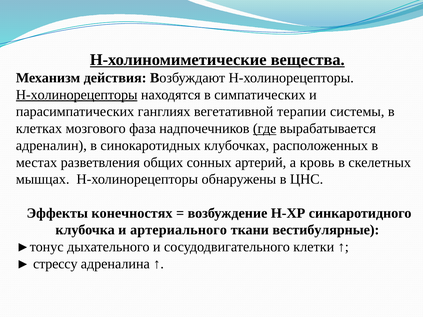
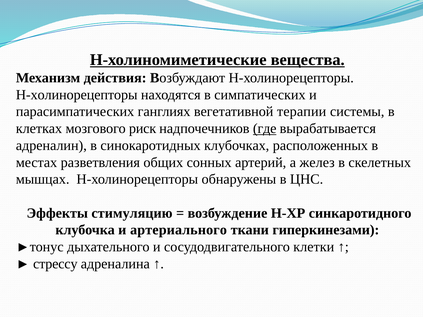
Н-холинорецепторы at (77, 95) underline: present -> none
фаза: фаза -> риск
кровь: кровь -> желез
конечностях: конечностях -> стимуляцию
вестибулярные: вестибулярные -> гиперкинезами
